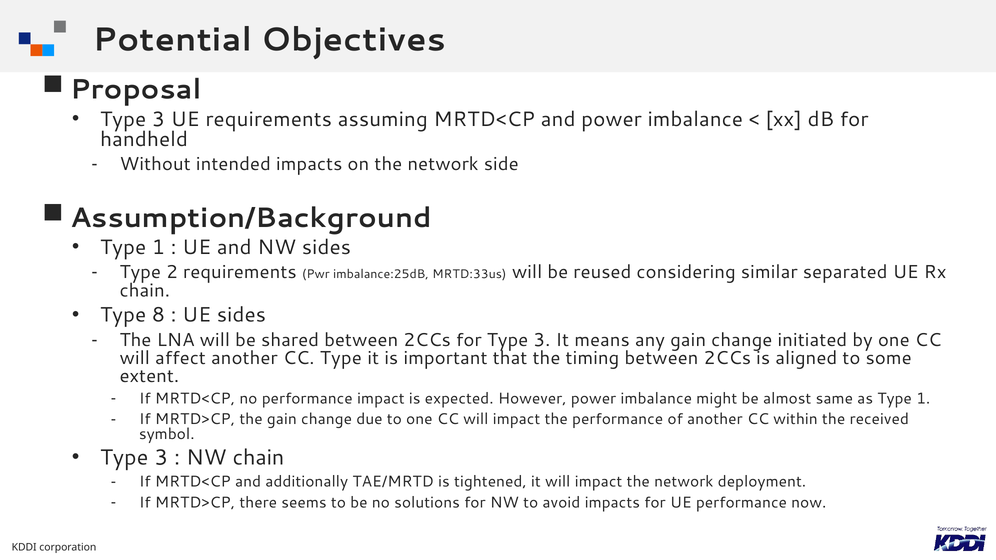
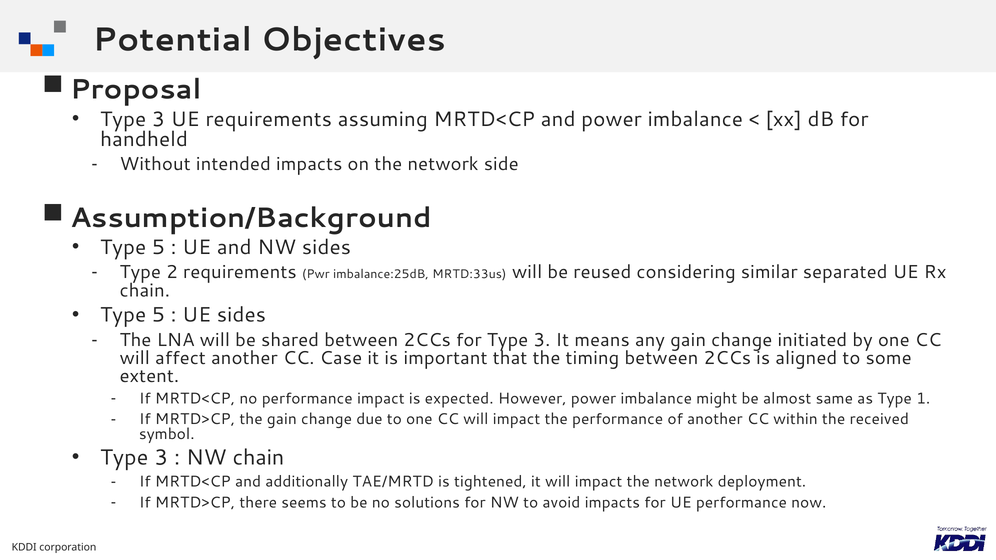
1 at (158, 248): 1 -> 5
8 at (158, 315): 8 -> 5
CC Type: Type -> Case
